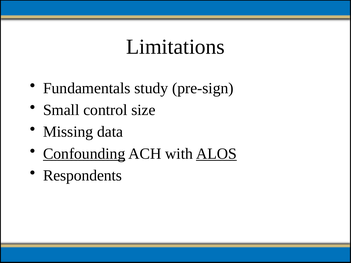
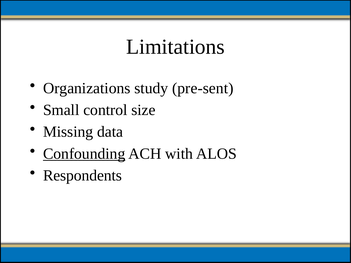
Fundamentals: Fundamentals -> Organizations
pre-sign: pre-sign -> pre-sent
ALOS underline: present -> none
